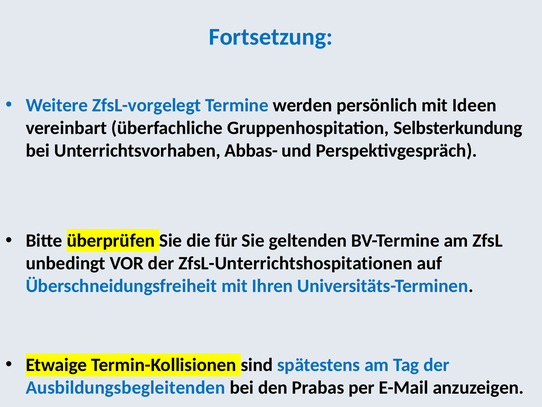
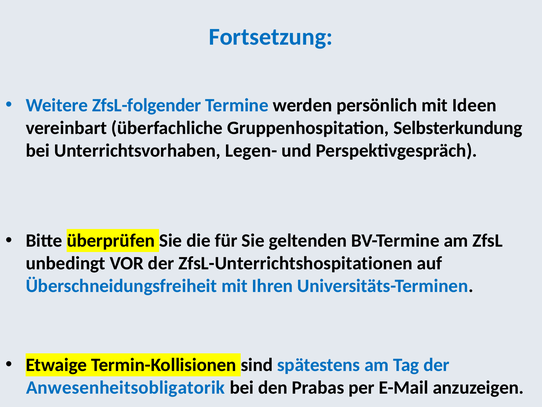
ZfsL-vorgelegt: ZfsL-vorgelegt -> ZfsL-folgender
Abbas-: Abbas- -> Legen-
Ausbildungsbegleitenden: Ausbildungsbegleitenden -> Anwesenheitsobligatorik
